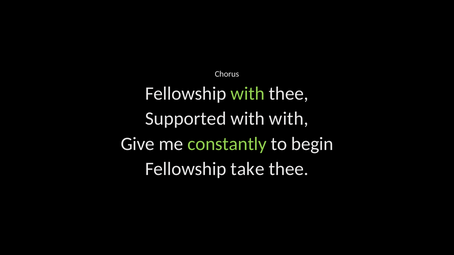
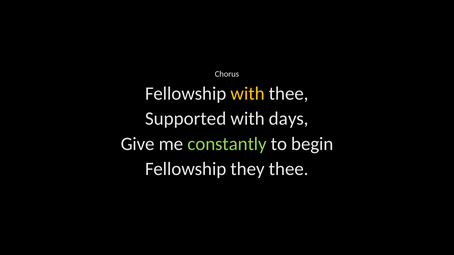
with at (248, 94) colour: light green -> yellow
with with: with -> days
take: take -> they
